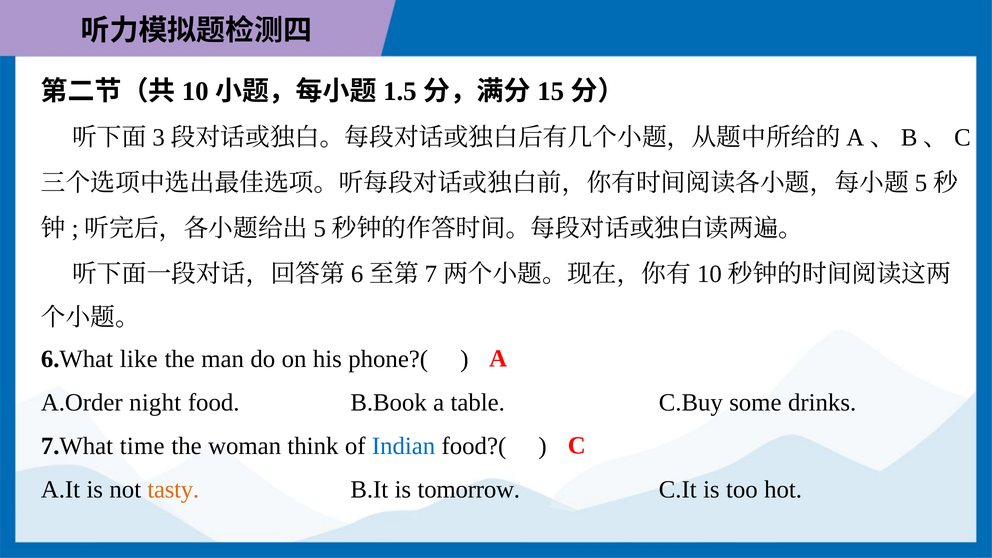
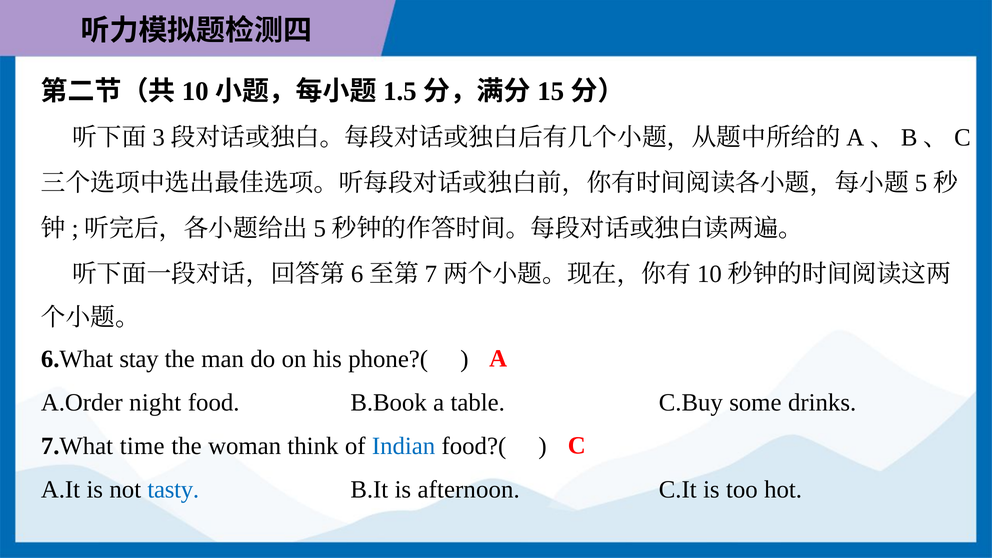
like: like -> stay
tasty colour: orange -> blue
tomorrow: tomorrow -> afternoon
